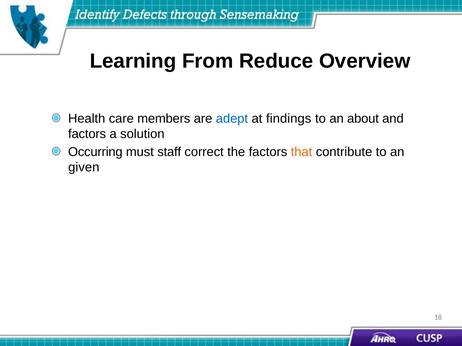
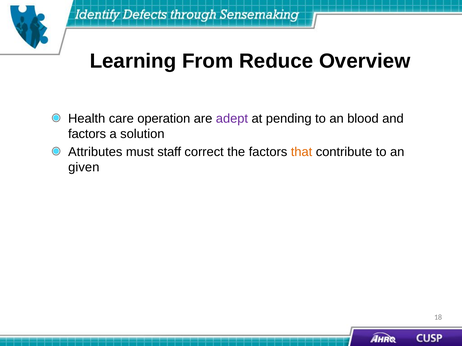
members: members -> operation
adept colour: blue -> purple
findings: findings -> pending
about: about -> blood
Occurring: Occurring -> Attributes
